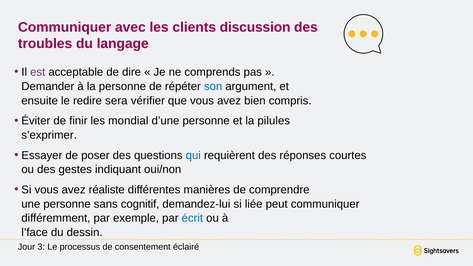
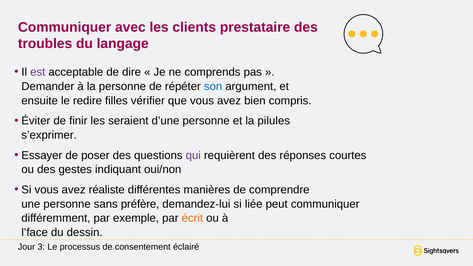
discussion: discussion -> prestataire
sera: sera -> filles
mondial: mondial -> seraient
qui colour: blue -> purple
cognitif: cognitif -> préfère
écrit colour: blue -> orange
